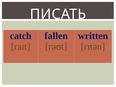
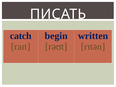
fallen: fallen -> begin
